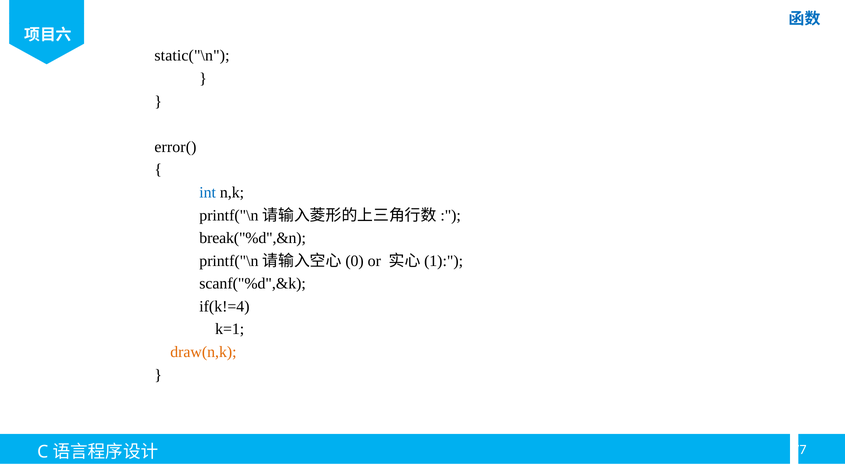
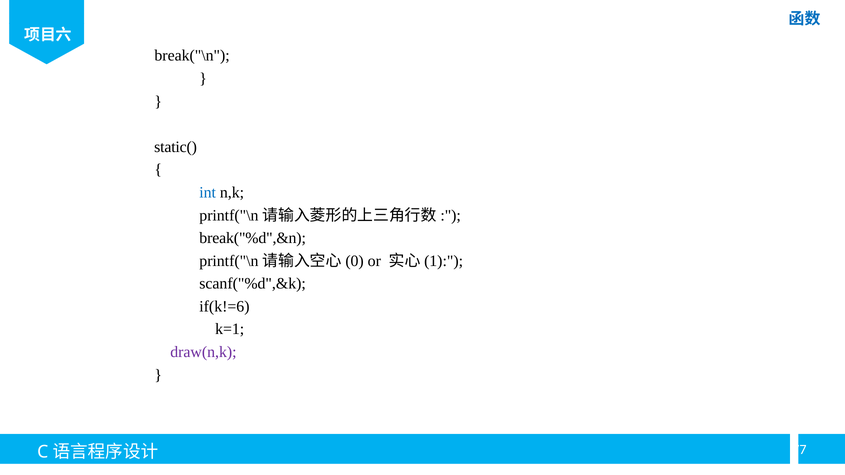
static("\n: static("\n -> break("\n
error(: error( -> static(
if(k!=4: if(k!=4 -> if(k!=6
draw(n,k colour: orange -> purple
